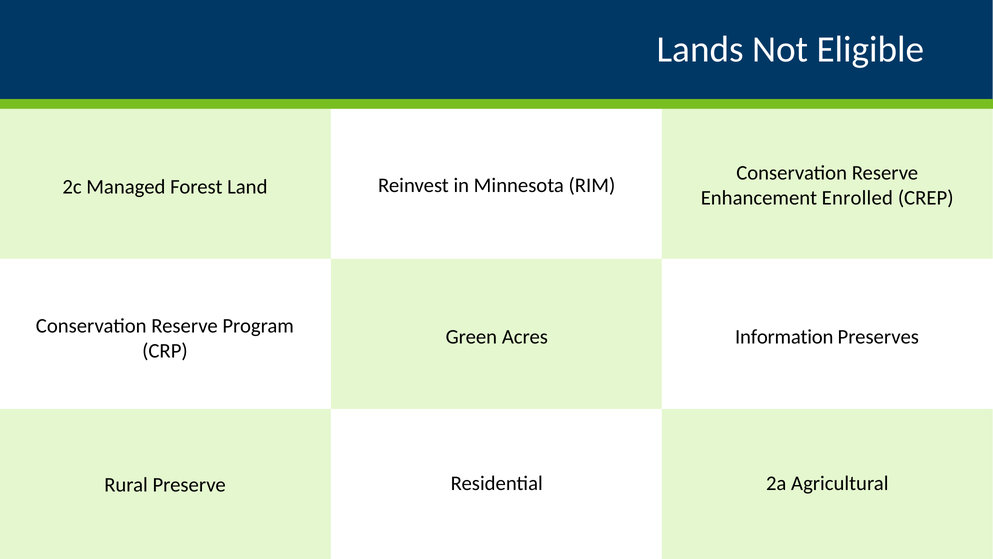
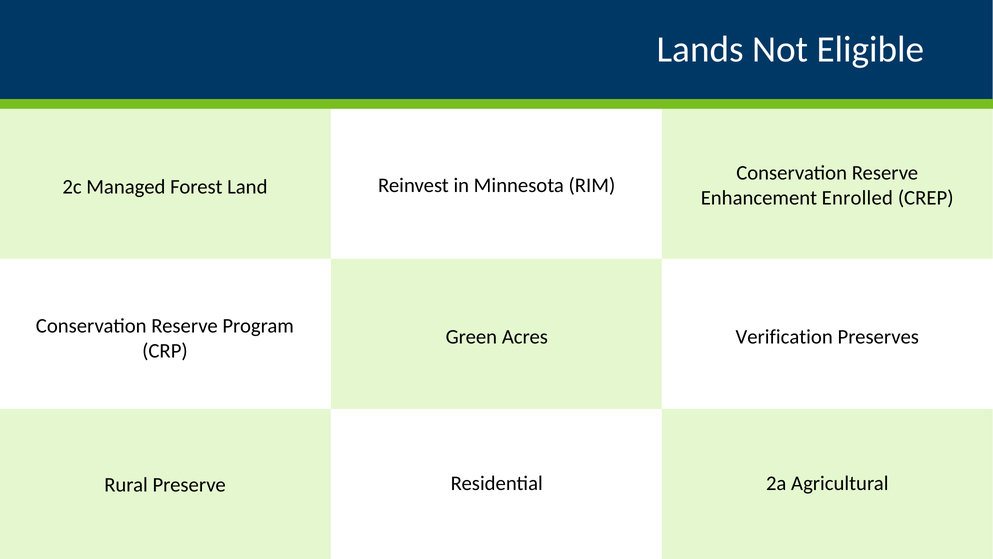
Information: Information -> Verification
